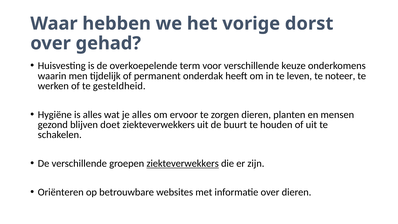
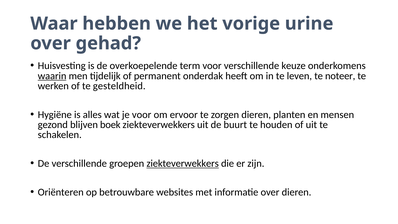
dorst: dorst -> urine
waarin underline: none -> present
je alles: alles -> voor
doet: doet -> boek
